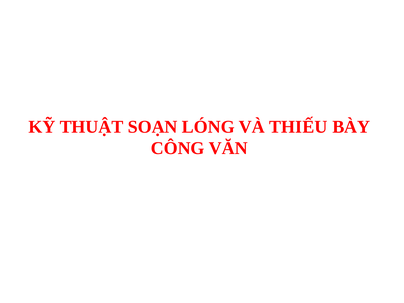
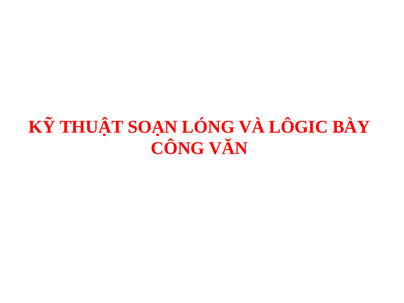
THIẾU: THIẾU -> LÔGIC
